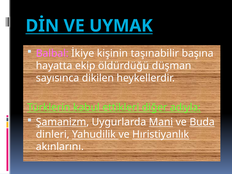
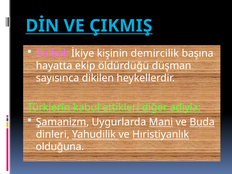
UYMAK: UYMAK -> ÇIKMIŞ
taşınabilir: taşınabilir -> demircilik
akınlarını: akınlarını -> olduğuna
